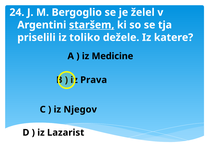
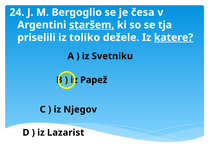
želel: želel -> česa
katere underline: none -> present
Medicine: Medicine -> Svetniku
Prava: Prava -> Papež
